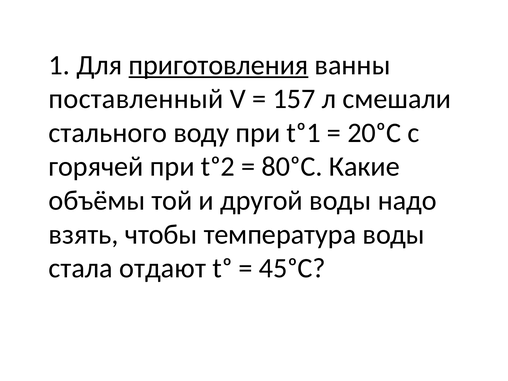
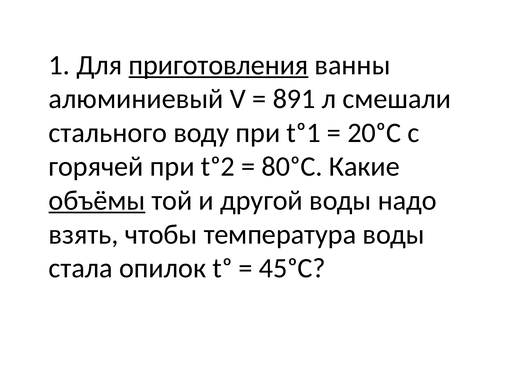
поставленный: поставленный -> алюминиевый
157: 157 -> 891
объёмы underline: none -> present
отдают: отдают -> опилок
